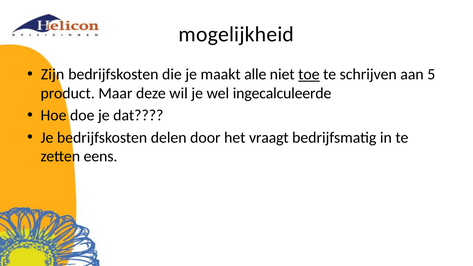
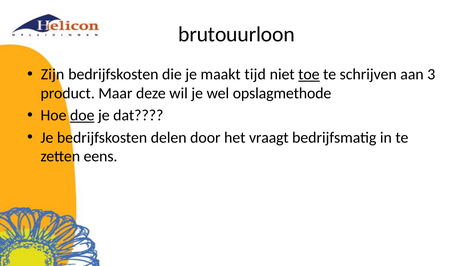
mogelijkheid: mogelijkheid -> brutouurloon
alle: alle -> tijd
5: 5 -> 3
ingecalculeerde: ingecalculeerde -> opslagmethode
doe underline: none -> present
